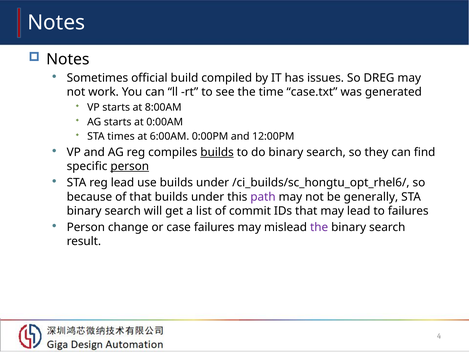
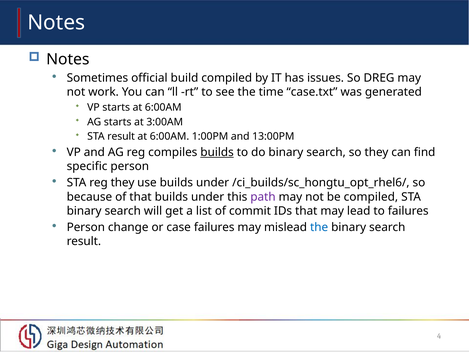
starts at 8:00AM: 8:00AM -> 6:00AM
0:00AM: 0:00AM -> 3:00AM
STA times: times -> result
0:00PM: 0:00PM -> 1:00PM
12:00PM: 12:00PM -> 13:00PM
person at (130, 166) underline: present -> none
reg lead: lead -> they
be generally: generally -> compiled
the at (319, 227) colour: purple -> blue
